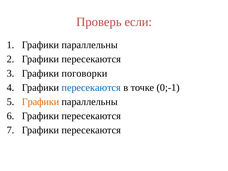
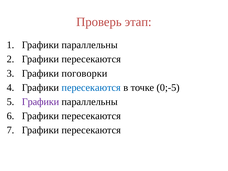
если: если -> этап
0;-1: 0;-1 -> 0;-5
Графики at (41, 102) colour: orange -> purple
